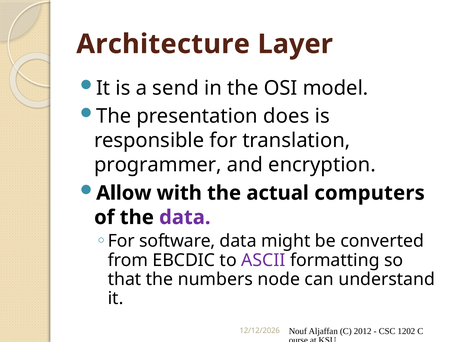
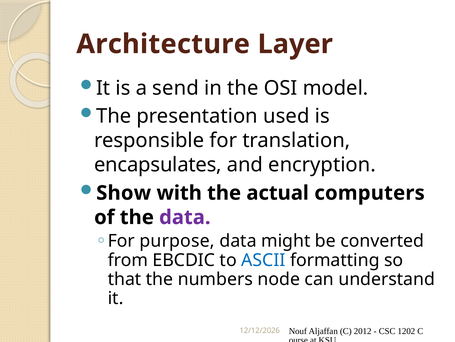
does: does -> used
programmer: programmer -> encapsulates
Allow: Allow -> Show
software: software -> purpose
ASCII colour: purple -> blue
